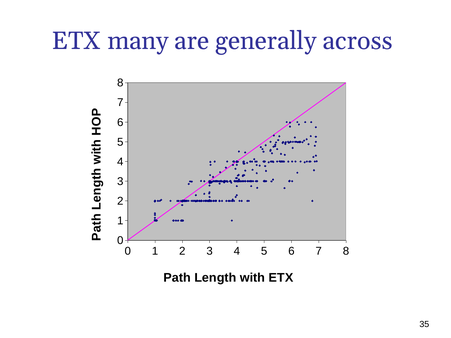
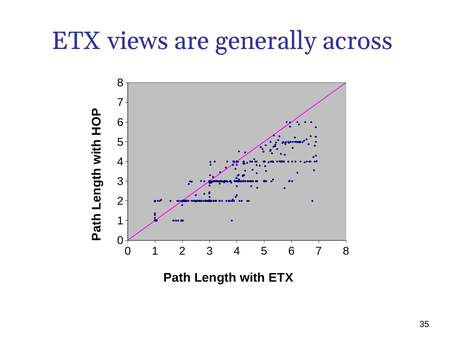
many: many -> views
